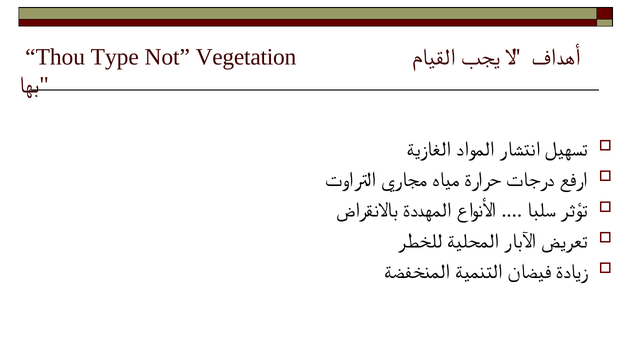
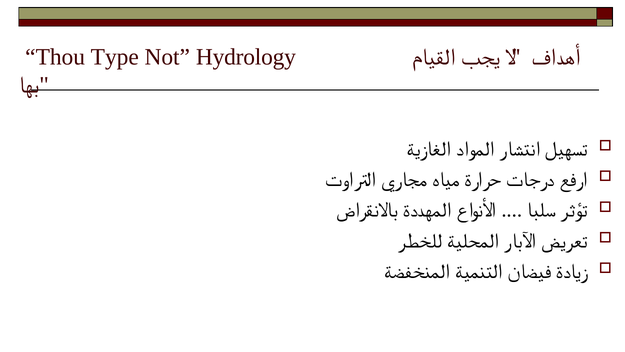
Vegetation: Vegetation -> Hydrology
